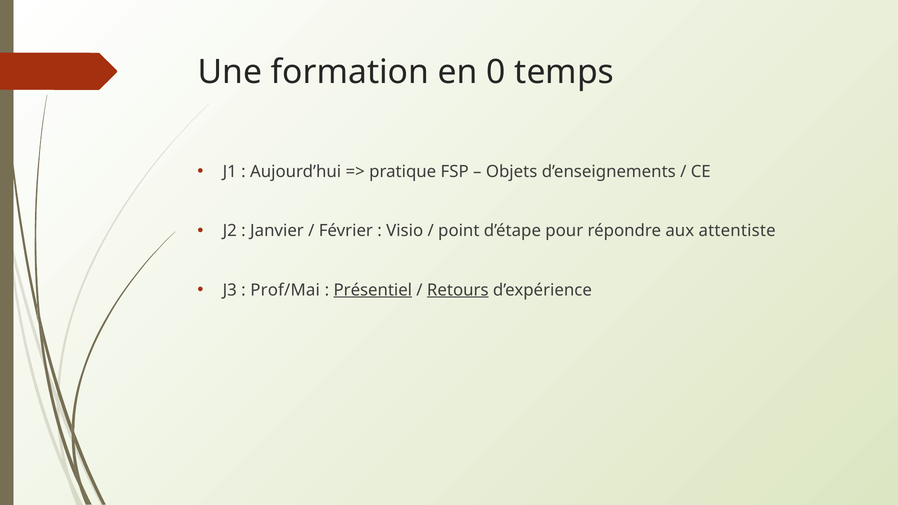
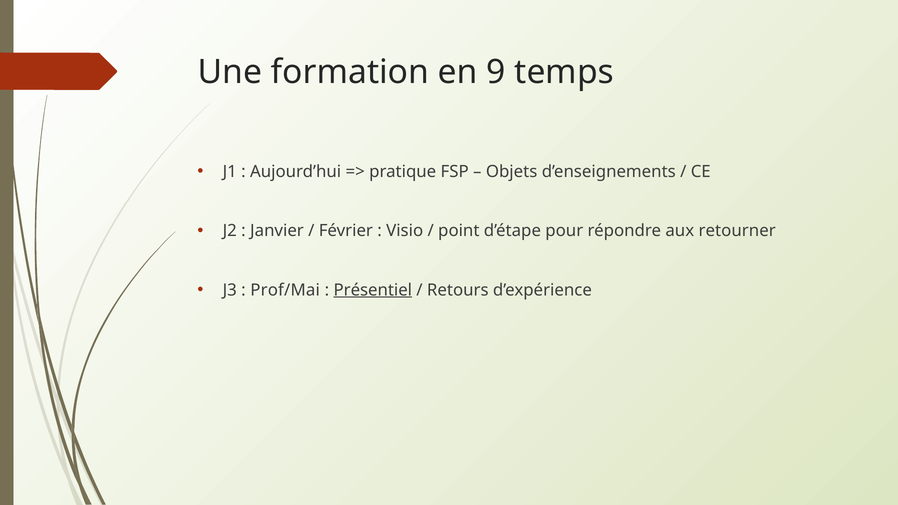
0: 0 -> 9
attentiste: attentiste -> retourner
Retours underline: present -> none
